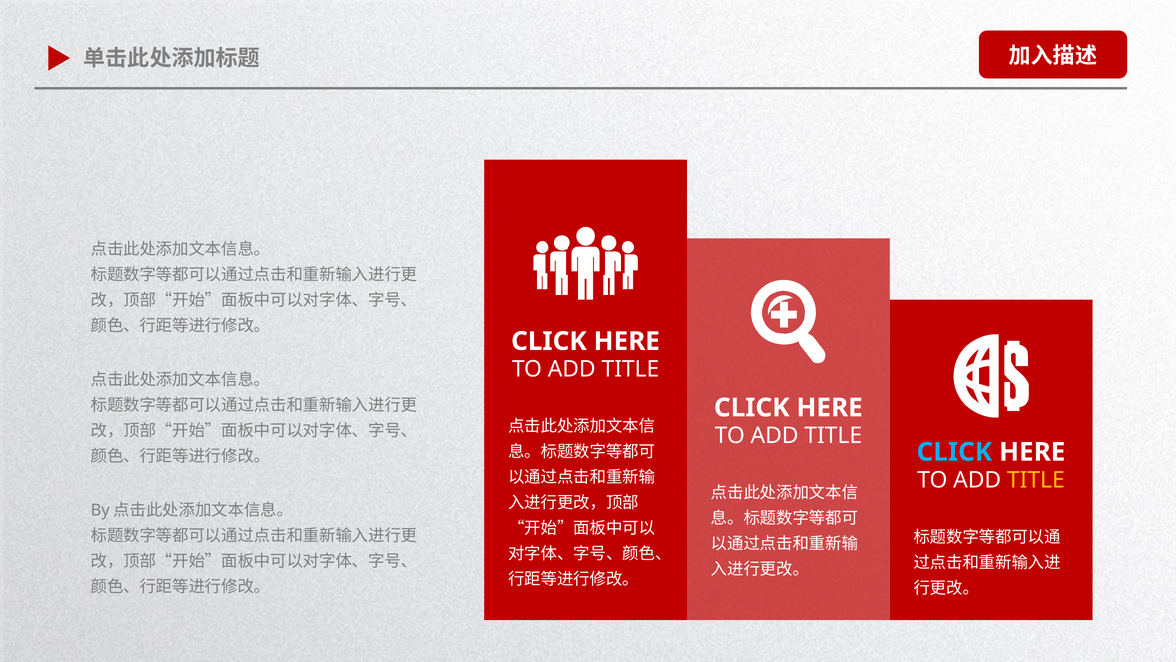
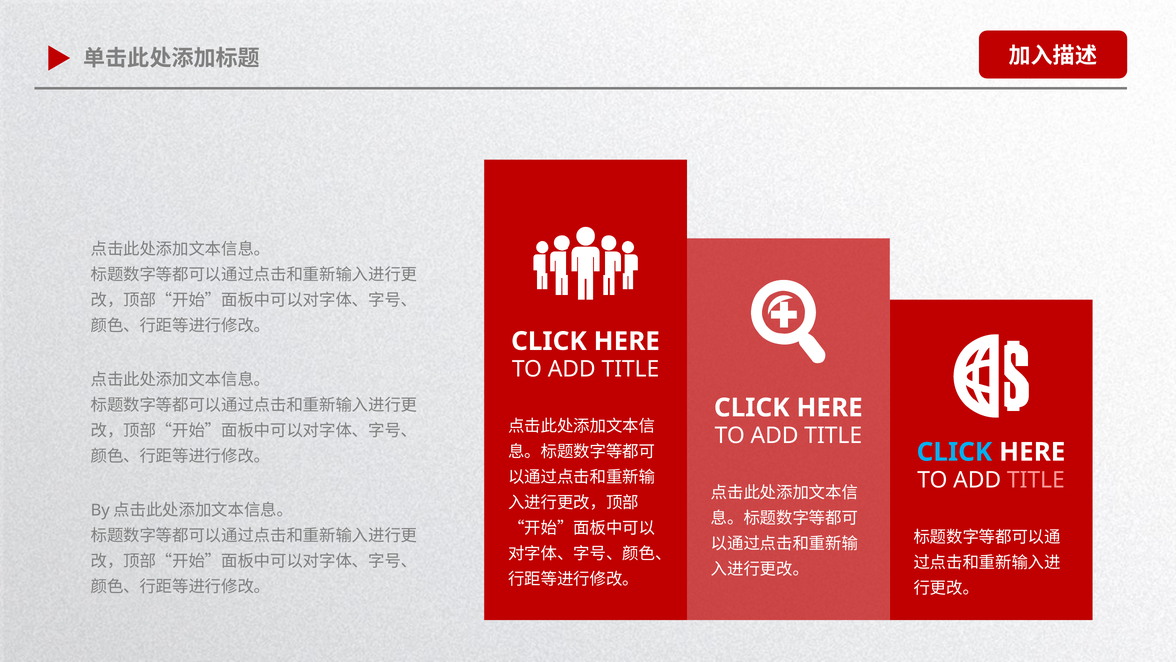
TITLE at (1036, 480) colour: yellow -> pink
